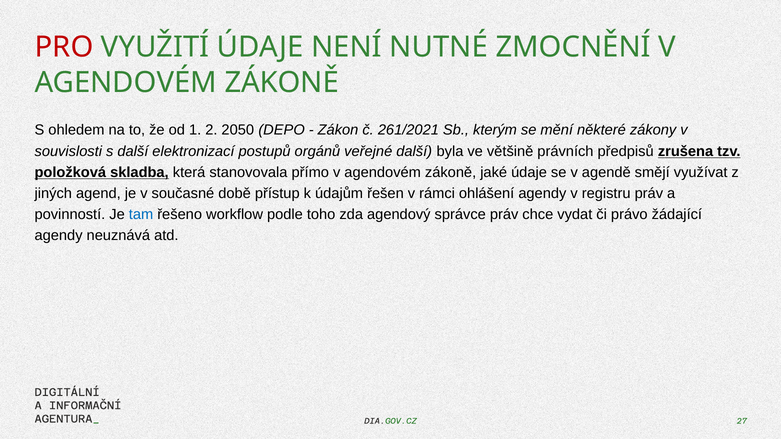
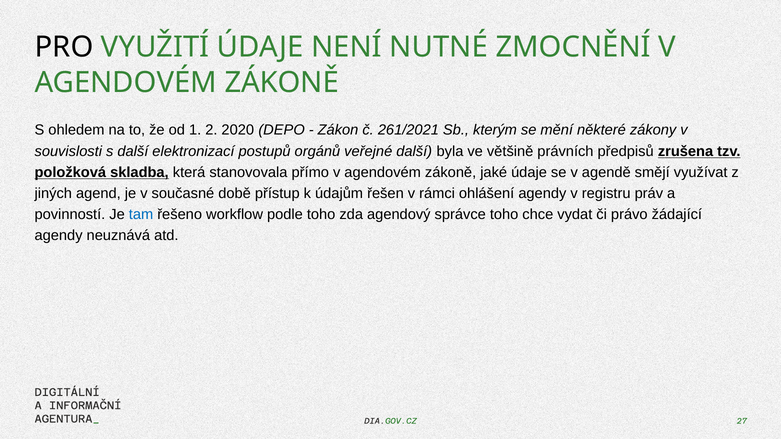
PRO colour: red -> black
2050: 2050 -> 2020
správce práv: práv -> toho
